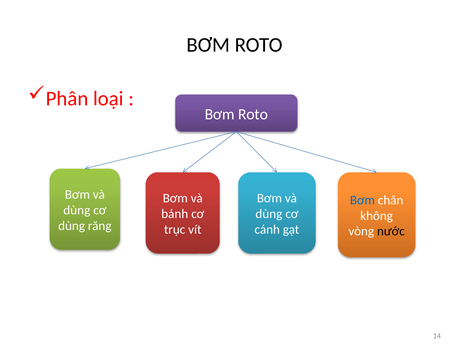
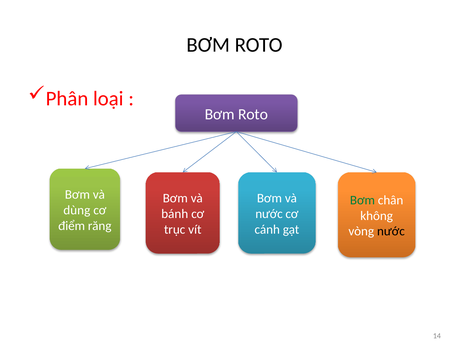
Bơm at (362, 200) colour: blue -> green
dùng at (269, 214): dùng -> nước
dùng at (72, 226): dùng -> điểm
